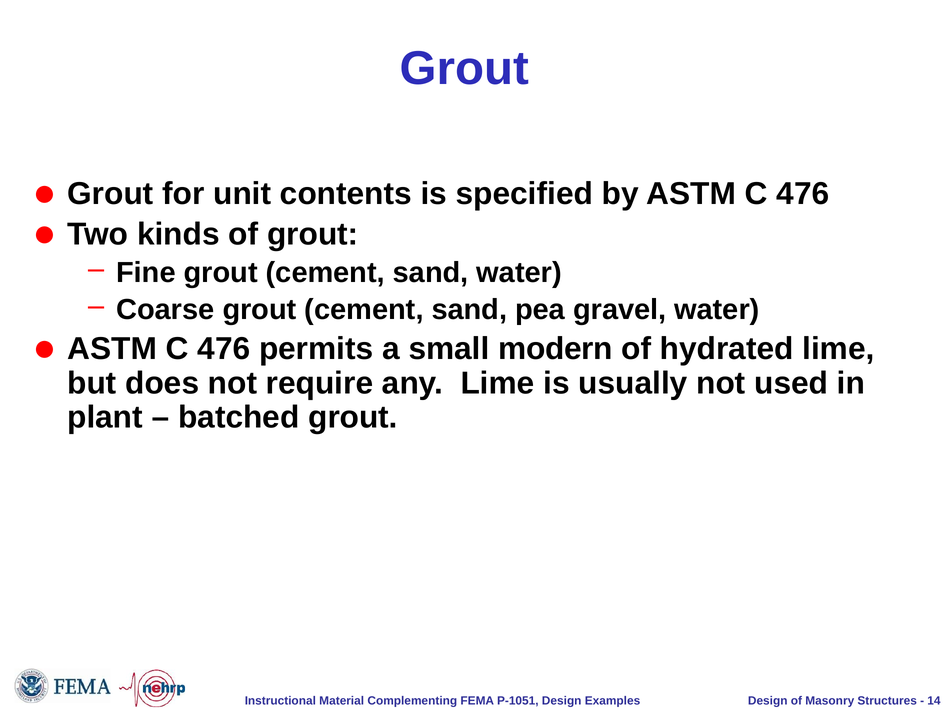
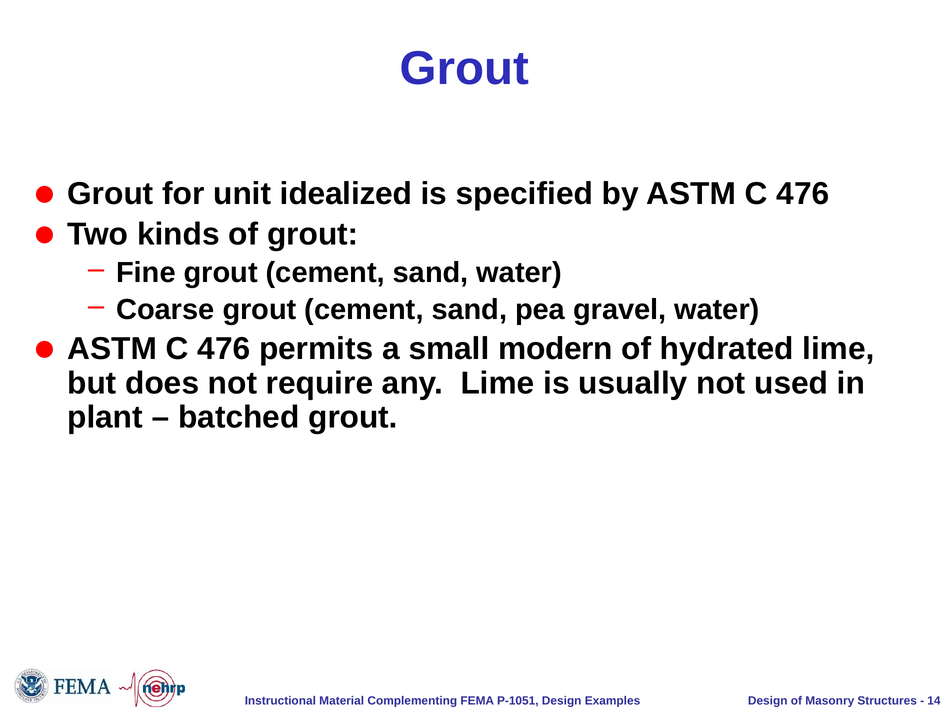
contents: contents -> idealized
